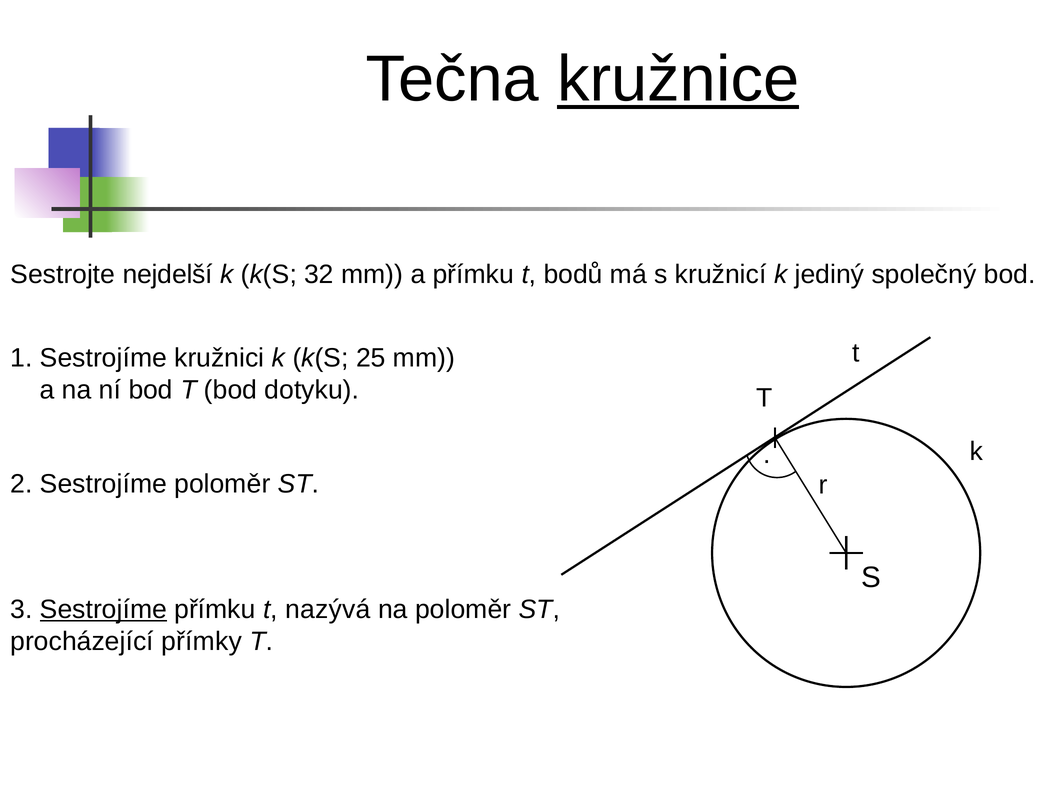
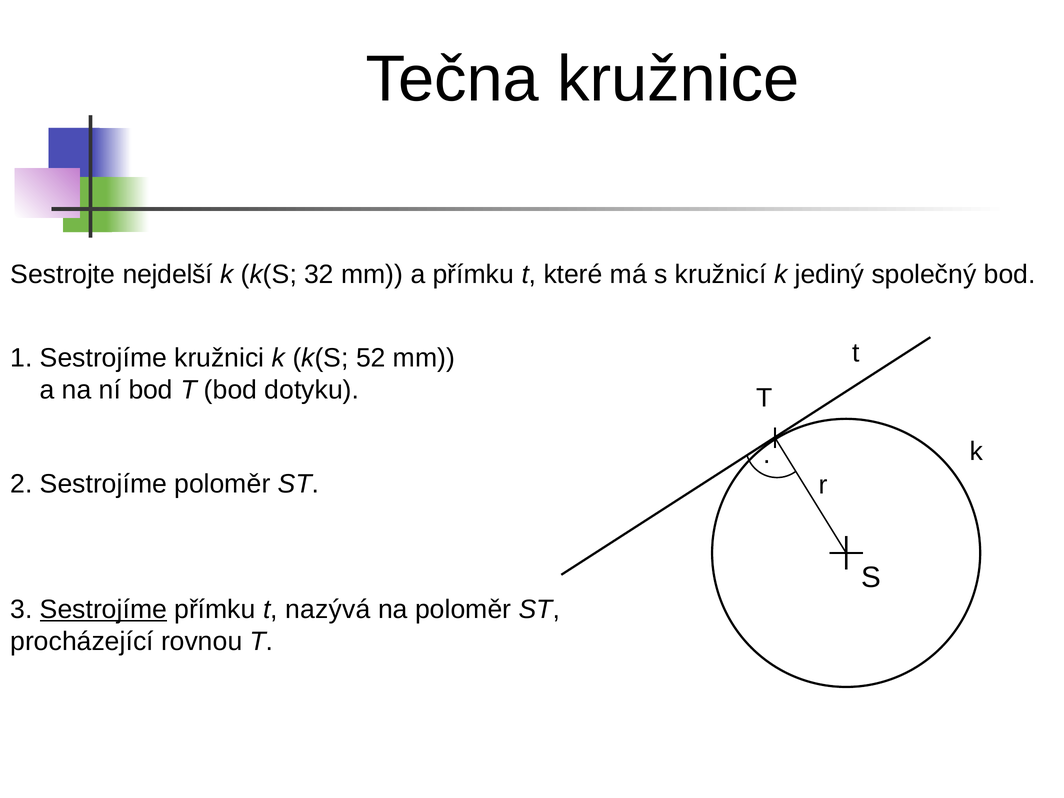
kružnice underline: present -> none
bodů: bodů -> které
25: 25 -> 52
přímky: přímky -> rovnou
